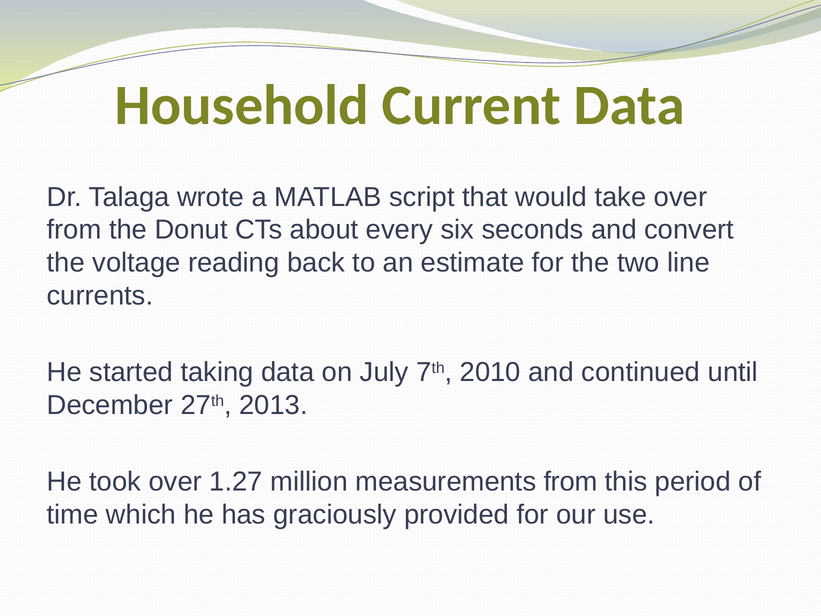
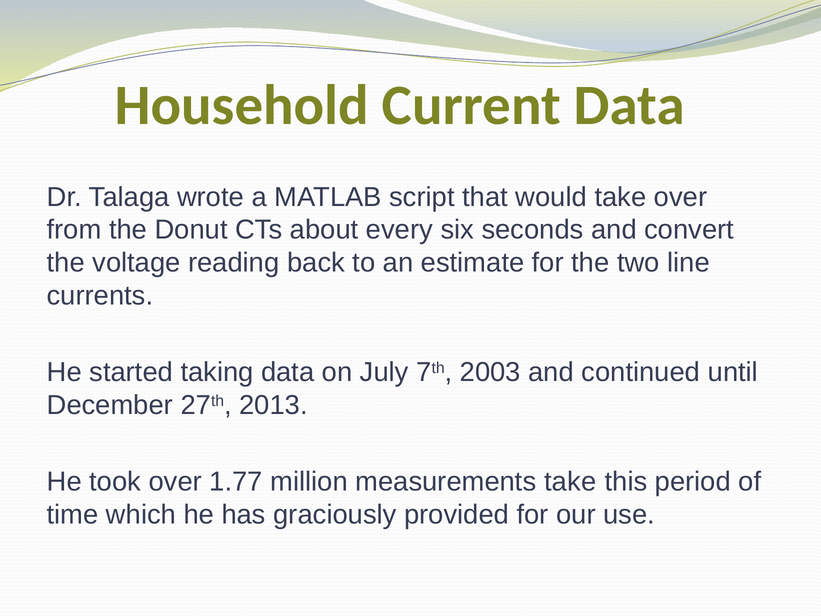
2010: 2010 -> 2003
1.27: 1.27 -> 1.77
measurements from: from -> take
